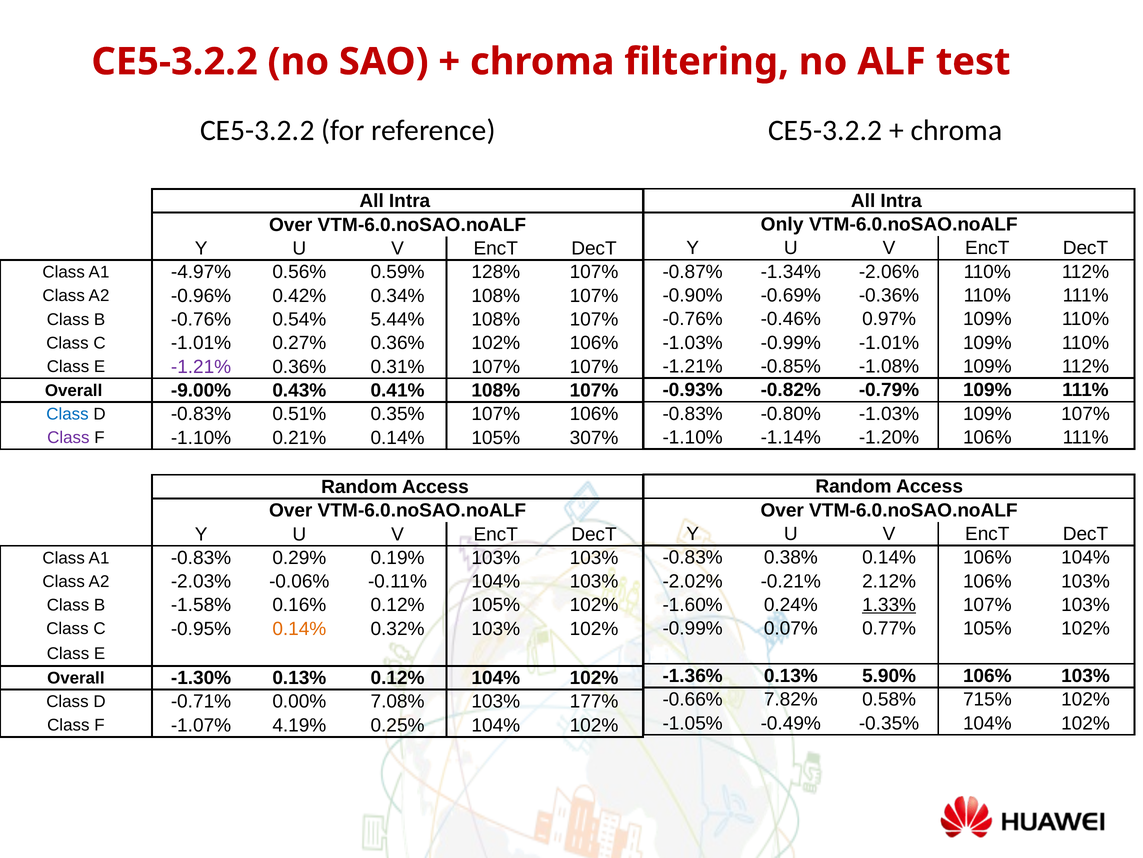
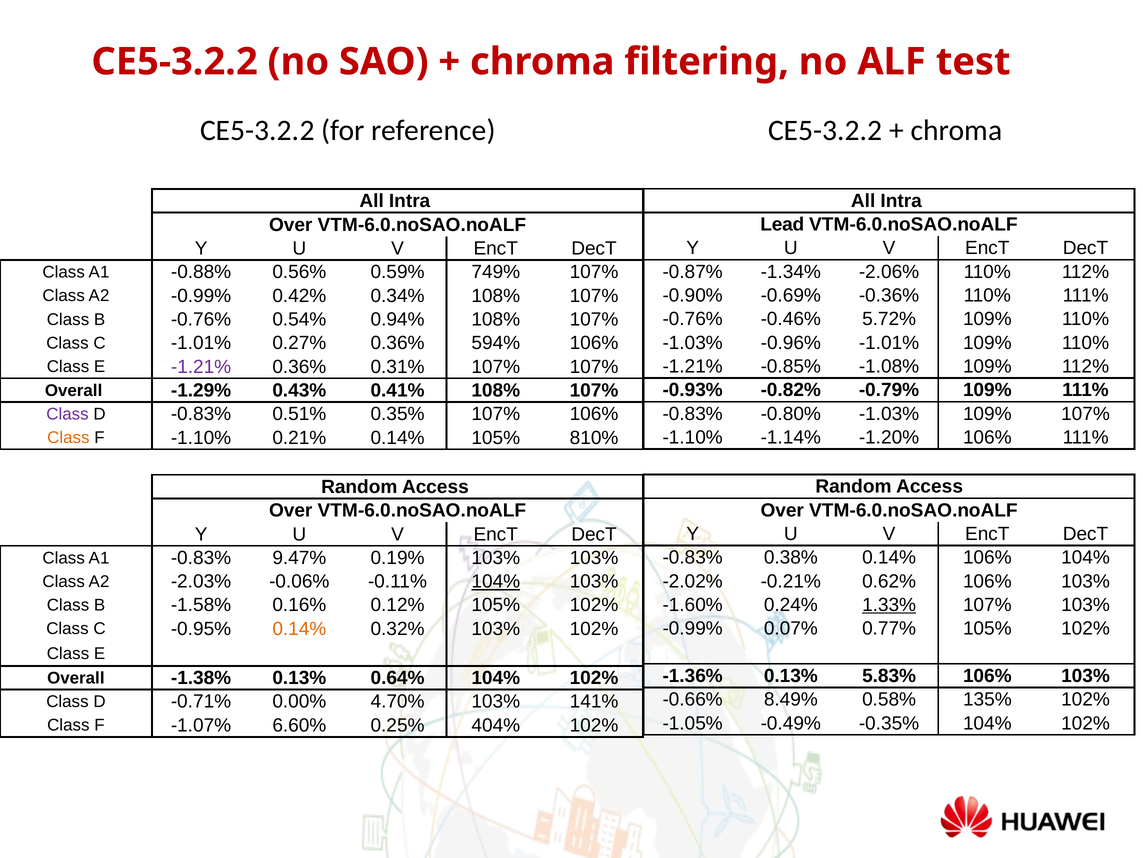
Only: Only -> Lead
-4.97%: -4.97% -> -0.88%
128%: 128% -> 749%
A2 -0.96%: -0.96% -> -0.99%
0.97%: 0.97% -> 5.72%
5.44%: 5.44% -> 0.94%
-1.03% -0.99%: -0.99% -> -0.96%
0.36% 102%: 102% -> 594%
-9.00%: -9.00% -> -1.29%
Class at (67, 414) colour: blue -> purple
Class at (68, 437) colour: purple -> orange
307%: 307% -> 810%
0.29%: 0.29% -> 9.47%
2.12%: 2.12% -> 0.62%
104% at (496, 581) underline: none -> present
5.90%: 5.90% -> 5.83%
-1.30%: -1.30% -> -1.38%
0.13% 0.12%: 0.12% -> 0.64%
7.82%: 7.82% -> 8.49%
715%: 715% -> 135%
7.08%: 7.08% -> 4.70%
177%: 177% -> 141%
4.19%: 4.19% -> 6.60%
0.25% 104%: 104% -> 404%
